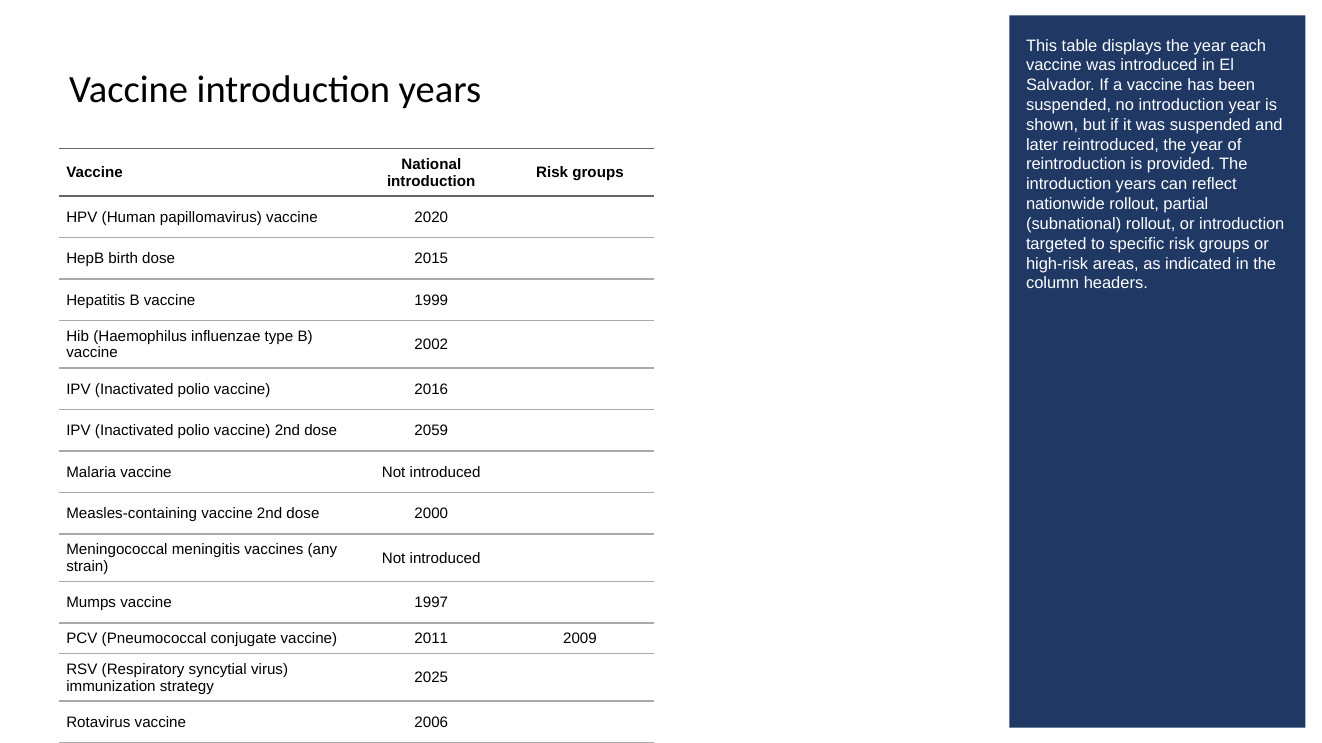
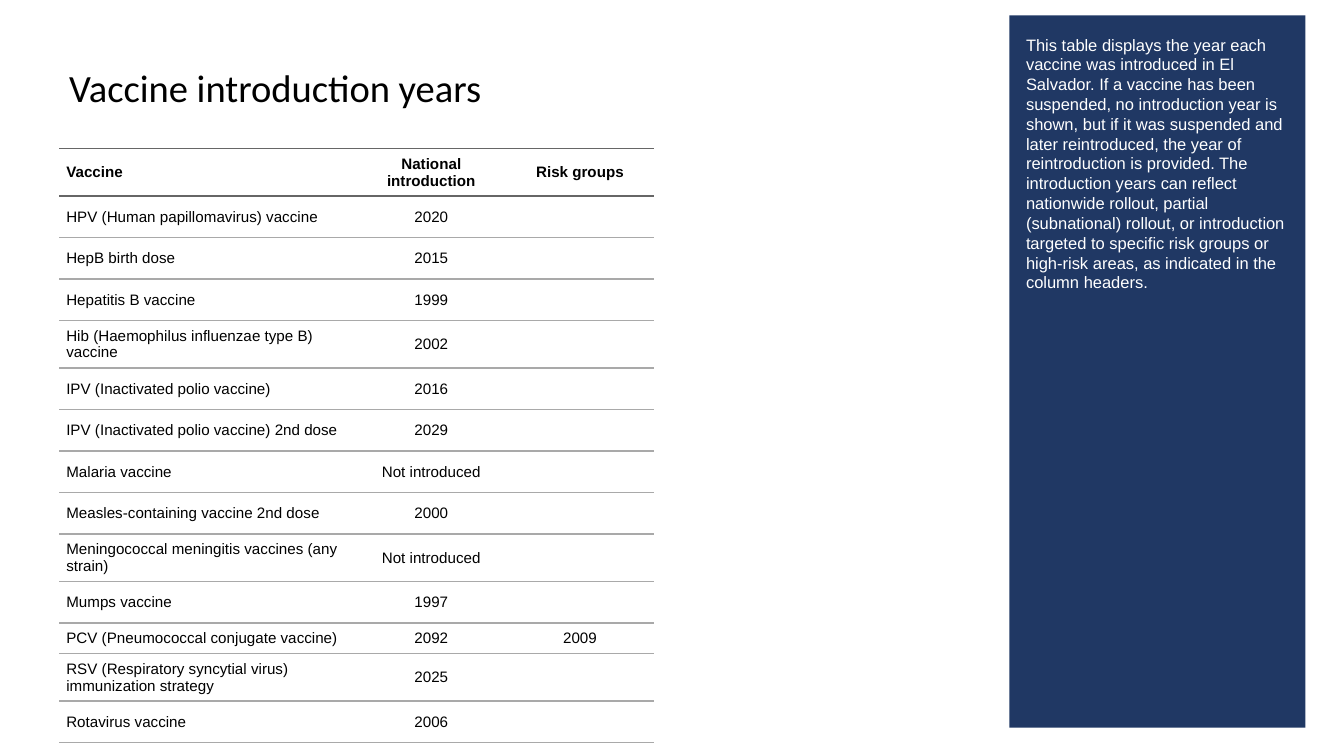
2059: 2059 -> 2029
2011: 2011 -> 2092
